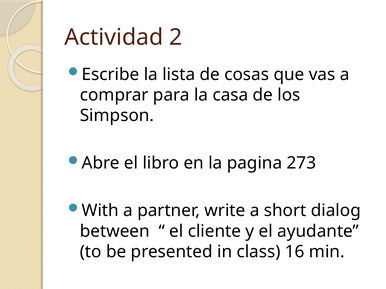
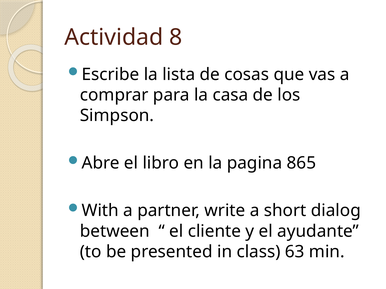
2: 2 -> 8
273: 273 -> 865
16: 16 -> 63
